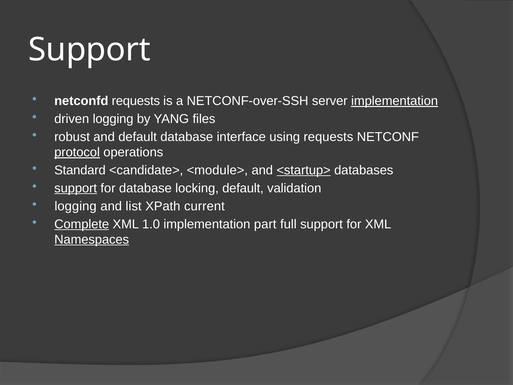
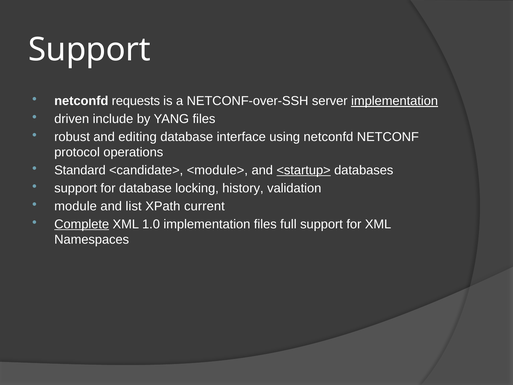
driven logging: logging -> include
and default: default -> editing
using requests: requests -> netconfd
protocol underline: present -> none
support at (76, 188) underline: present -> none
locking default: default -> history
logging at (76, 206): logging -> module
implementation part: part -> files
Namespaces underline: present -> none
